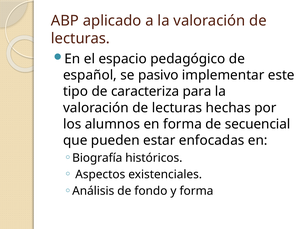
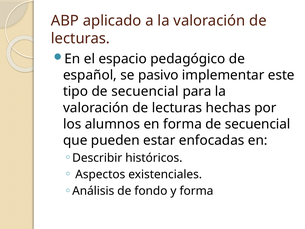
tipo de caracteriza: caracteriza -> secuencial
Biografía: Biografía -> Describir
